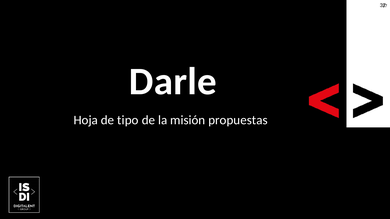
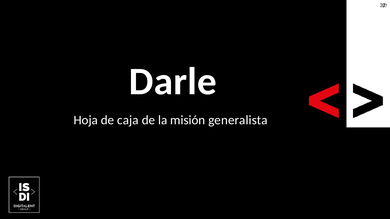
tipo: tipo -> caja
propuestas: propuestas -> generalista
